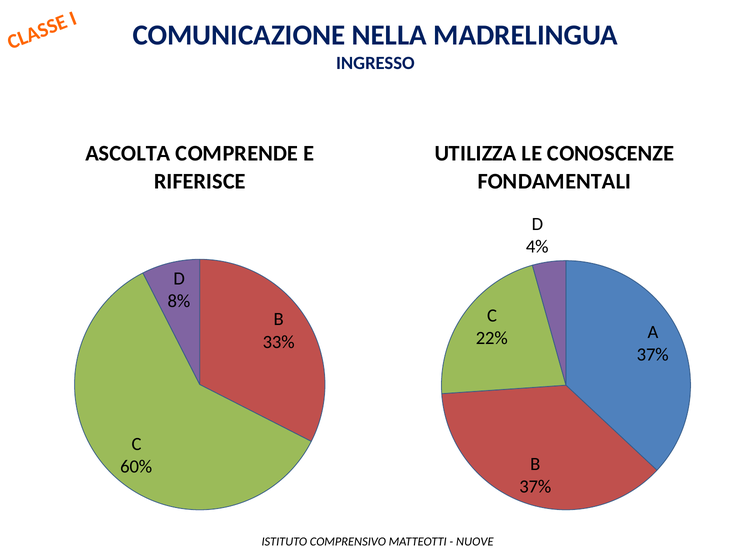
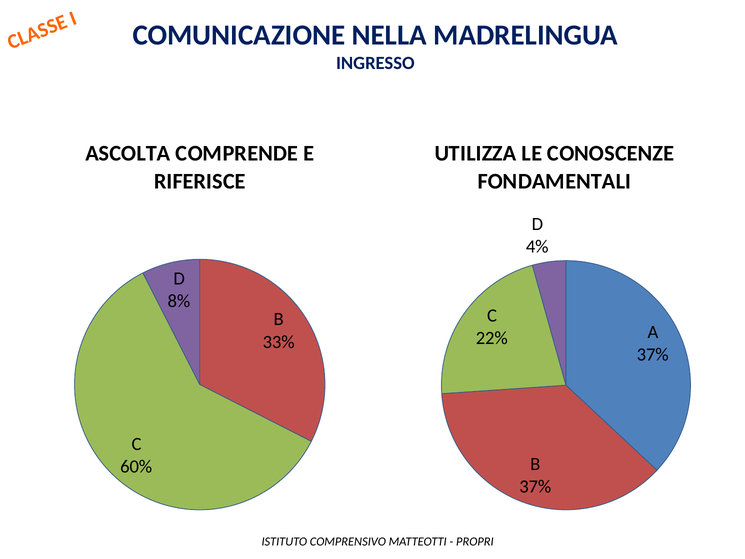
NUOVE: NUOVE -> PROPRI
